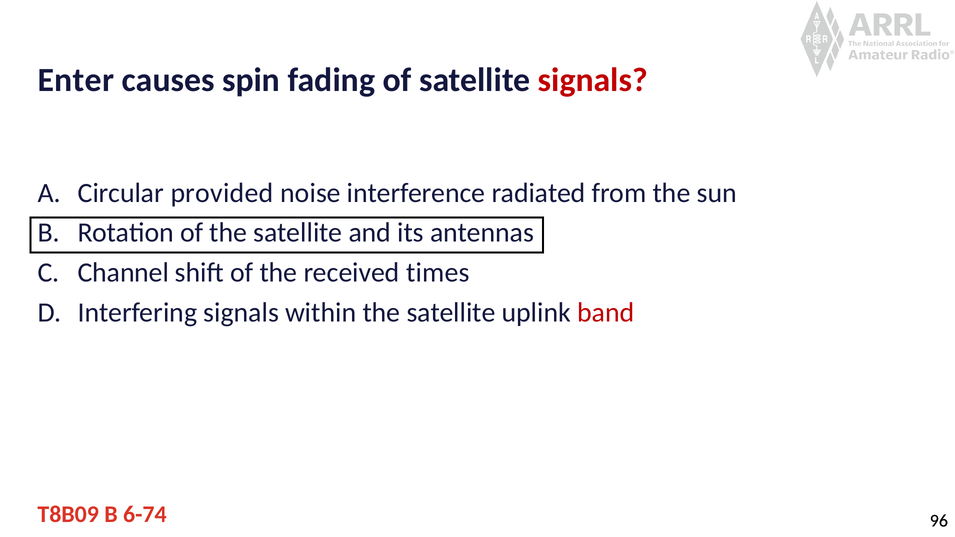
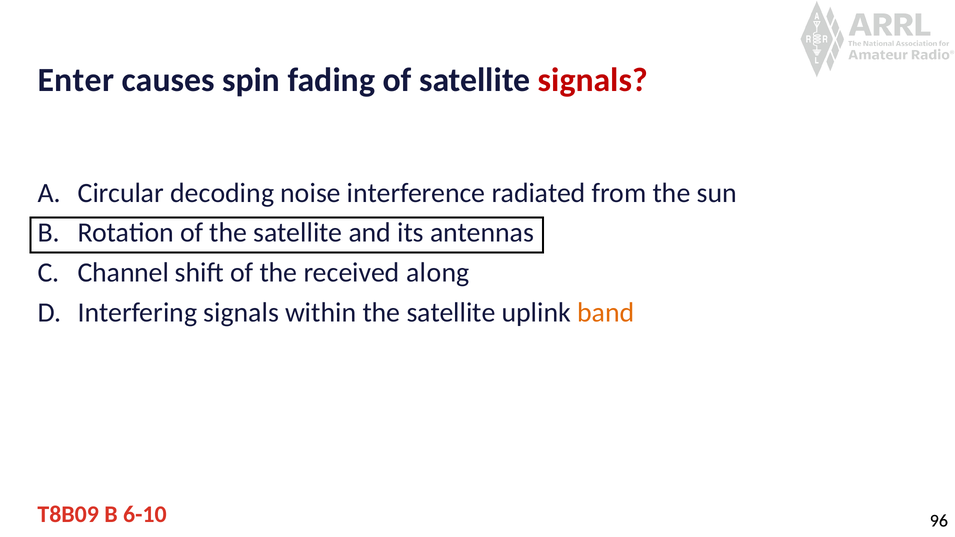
provided: provided -> decoding
times: times -> along
band colour: red -> orange
6-74: 6-74 -> 6-10
